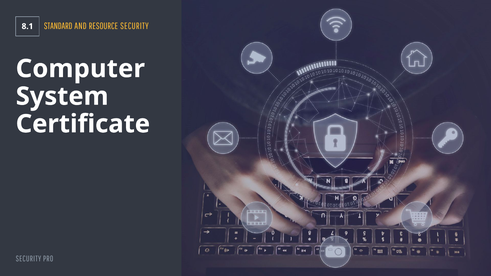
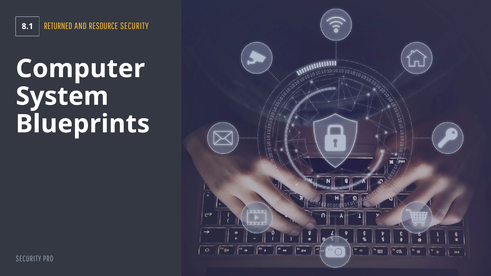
STANDARD: STANDARD -> RETURNED
Certificate: Certificate -> Blueprints
